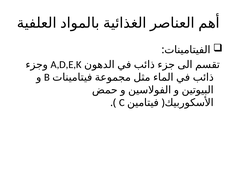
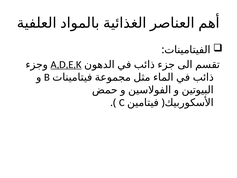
A,D,E,K underline: none -> present
